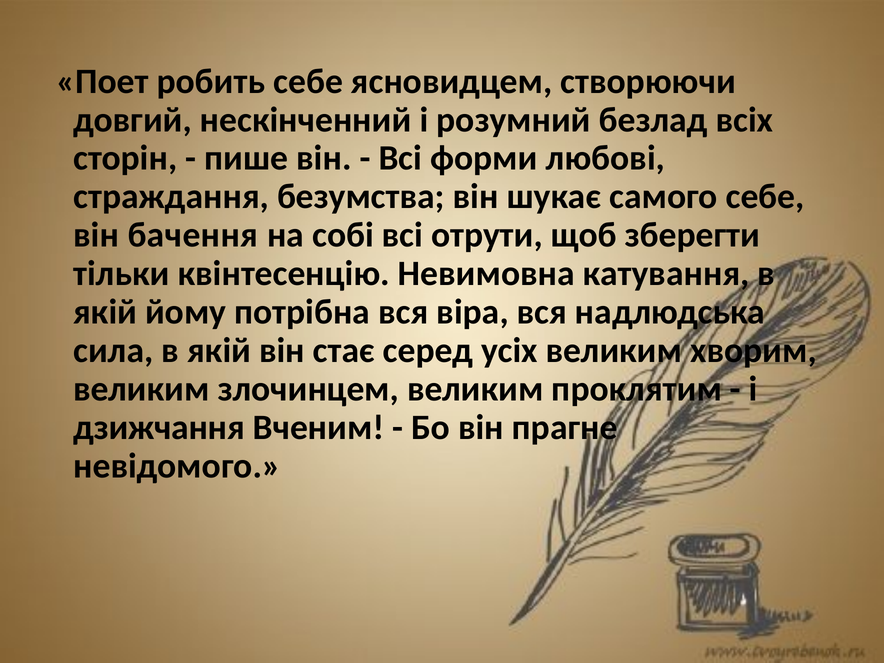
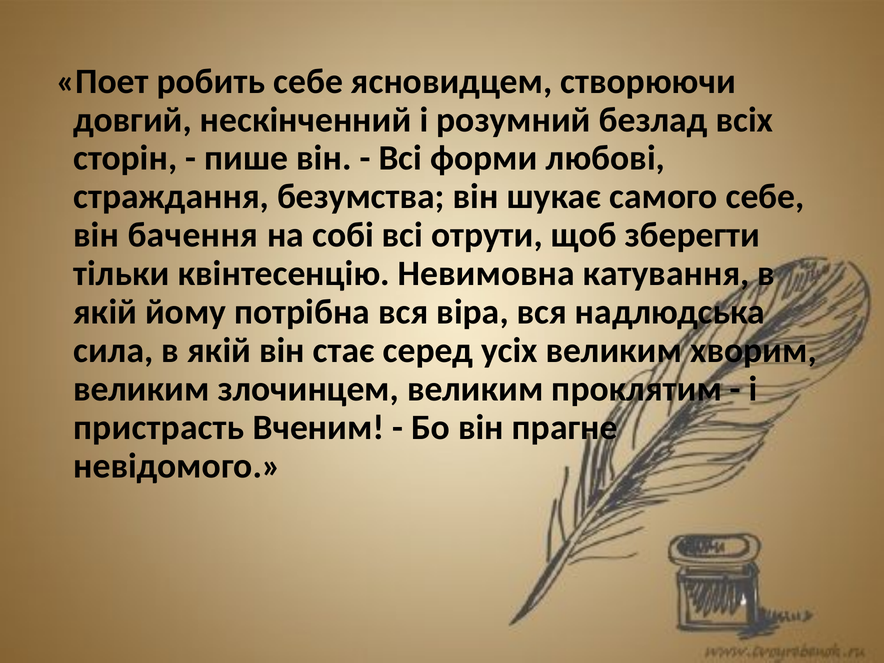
дзижчання: дзижчання -> пристрасть
